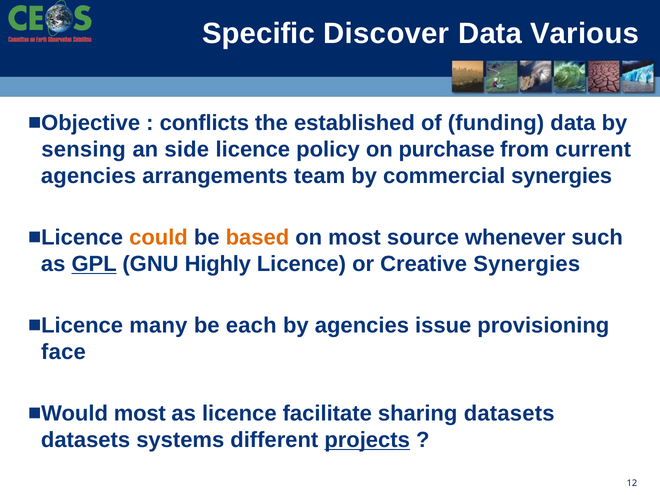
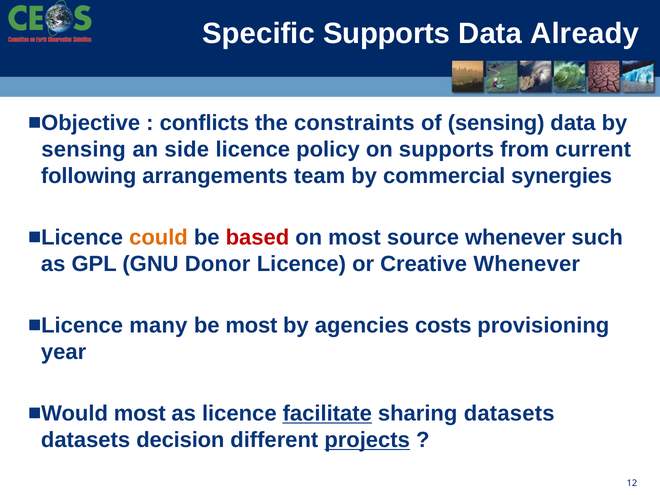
Specific Discover: Discover -> Supports
Various: Various -> Already
established: established -> constraints
of funding: funding -> sensing
on purchase: purchase -> supports
agencies at (89, 176): agencies -> following
based colour: orange -> red
GPL underline: present -> none
Highly: Highly -> Donor
Creative Synergies: Synergies -> Whenever
be each: each -> most
issue: issue -> costs
face: face -> year
facilitate underline: none -> present
systems: systems -> decision
